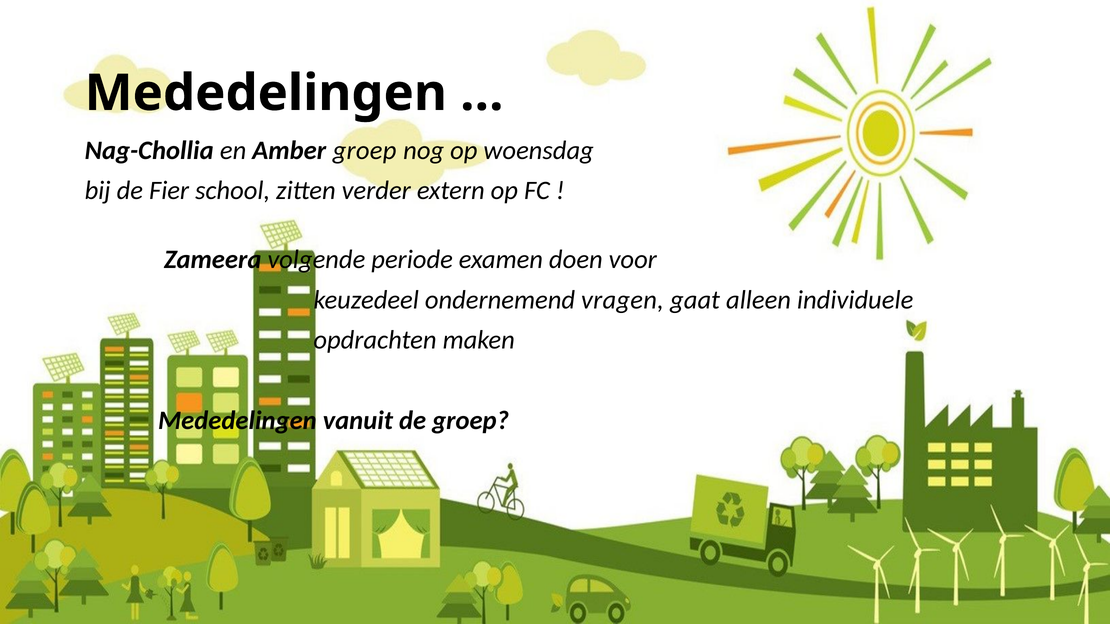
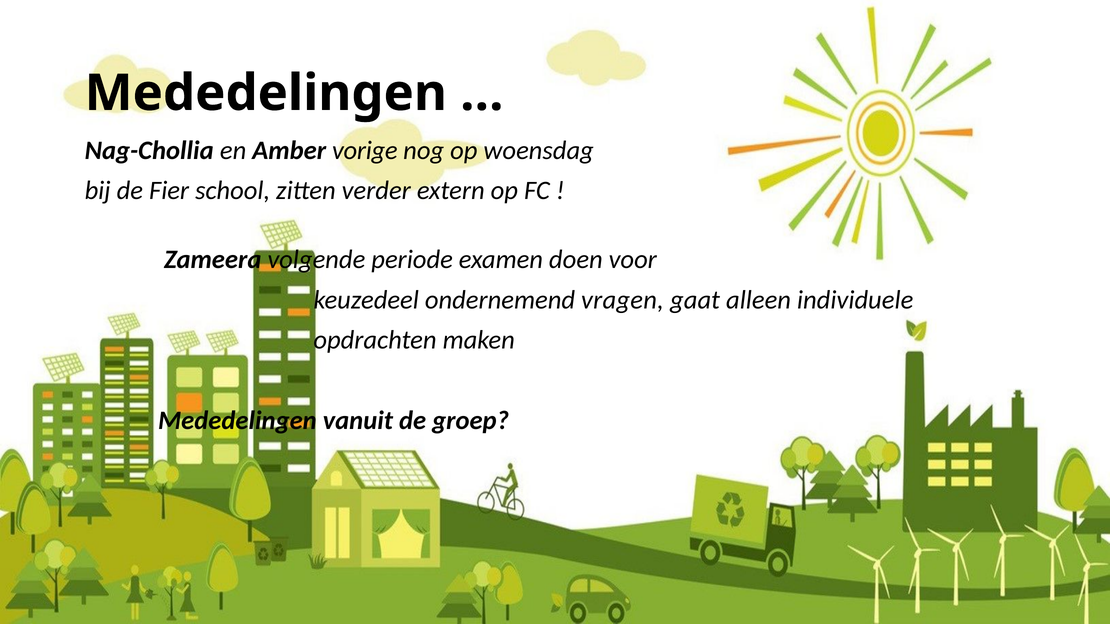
Amber groep: groep -> vorige
